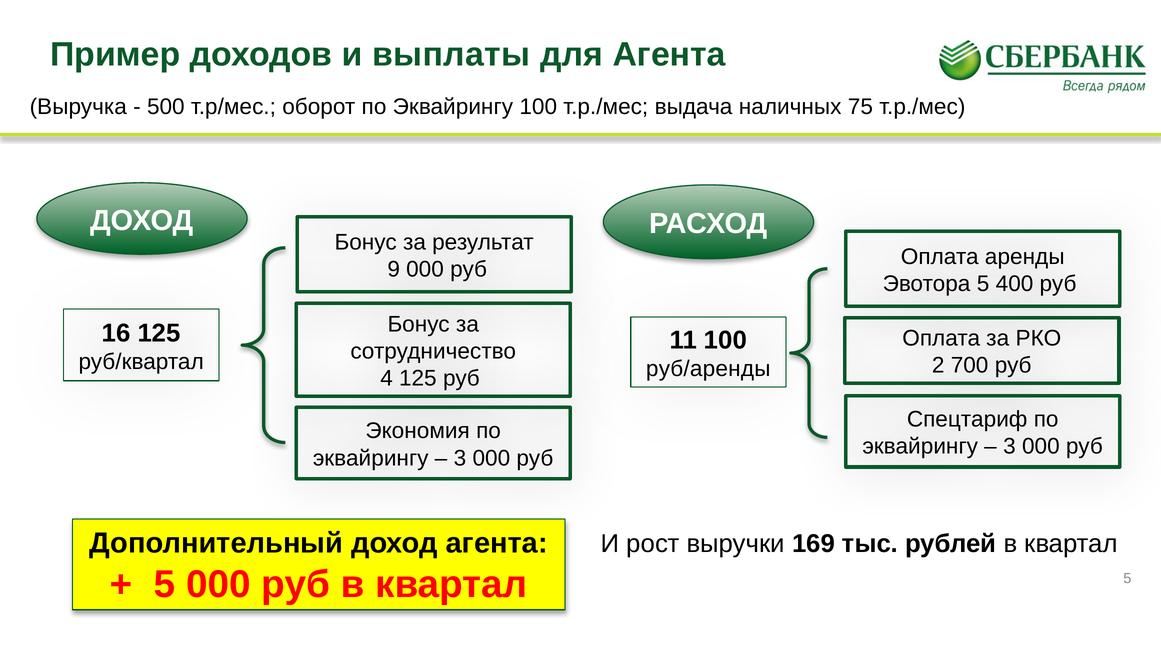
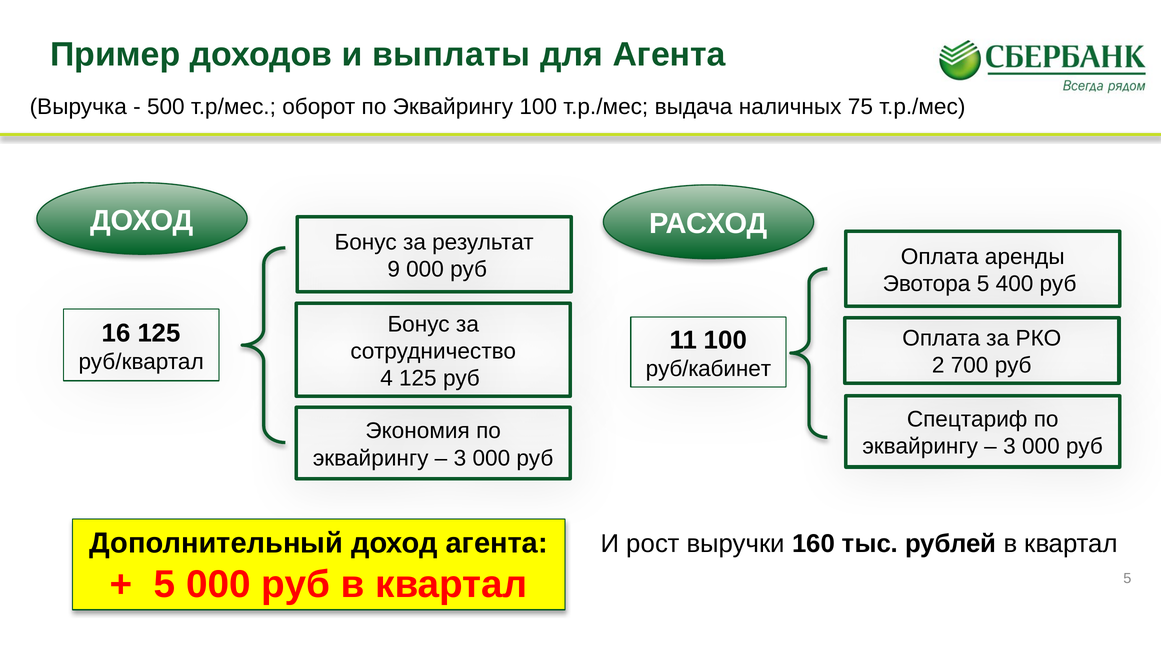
руб/аренды: руб/аренды -> руб/кабинет
169: 169 -> 160
